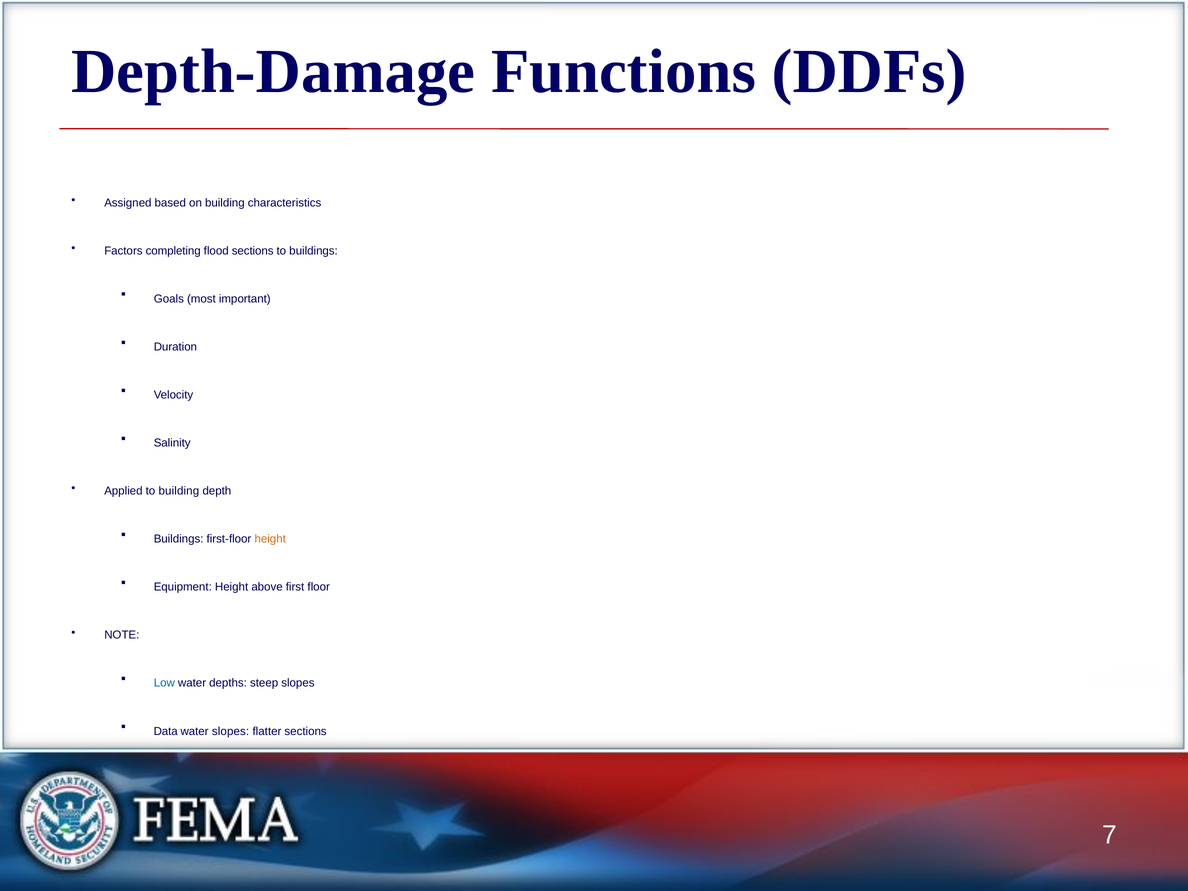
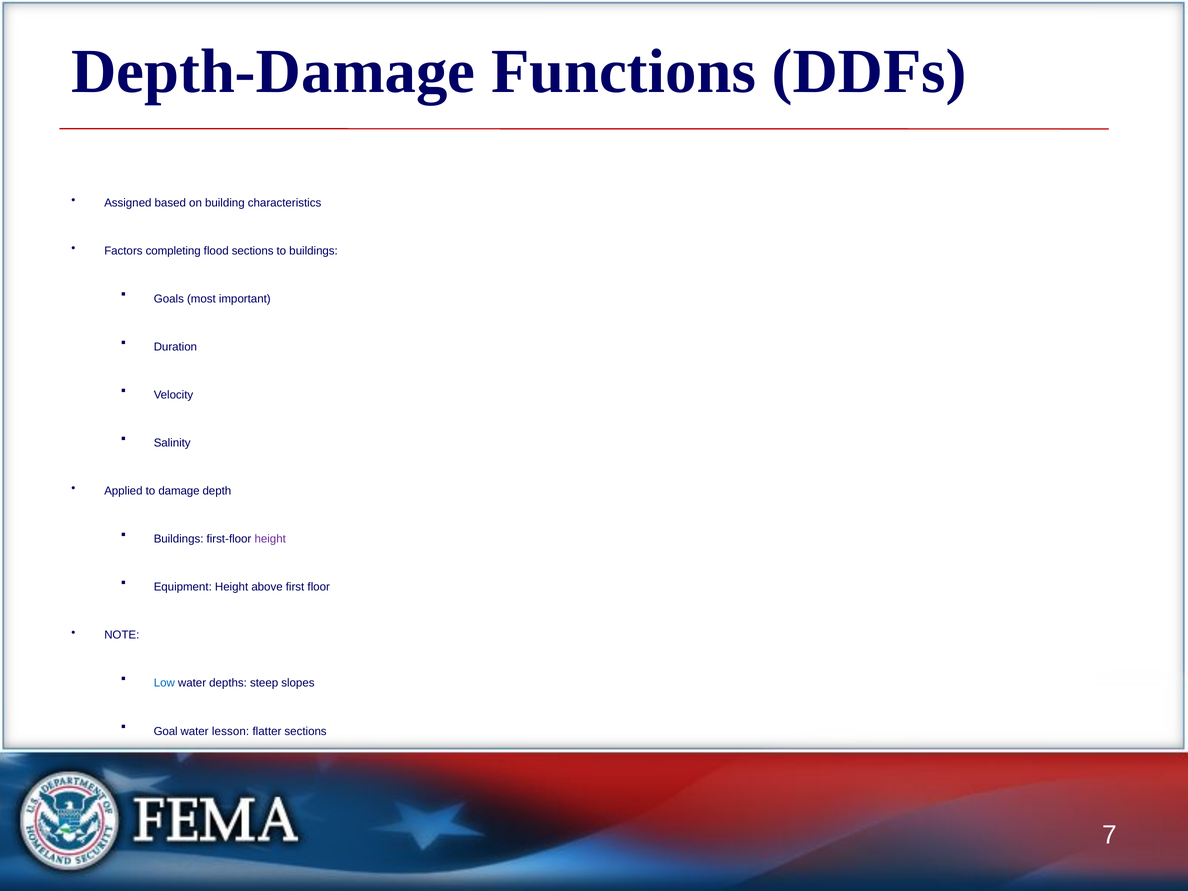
to building: building -> damage
height at (270, 539) colour: orange -> purple
Data: Data -> Goal
water slopes: slopes -> lesson
